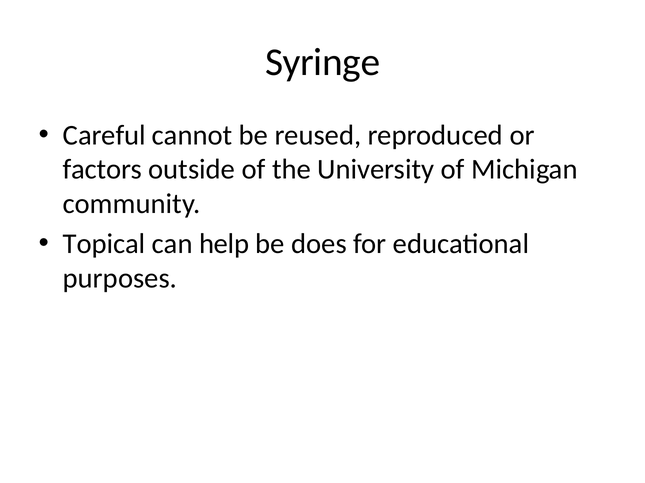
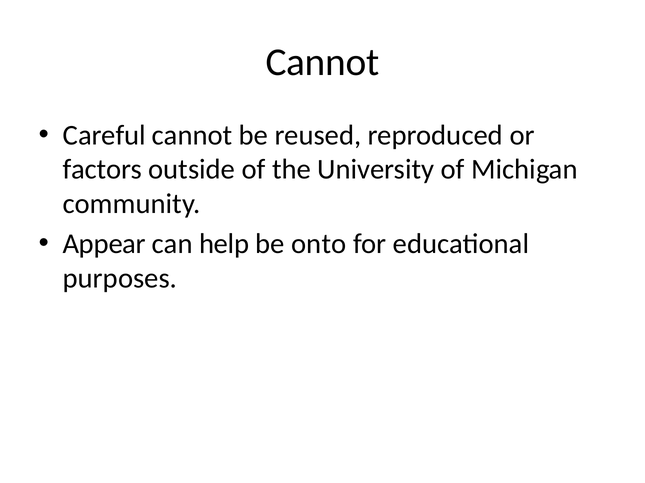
Syringe at (323, 62): Syringe -> Cannot
Topical: Topical -> Appear
does: does -> onto
